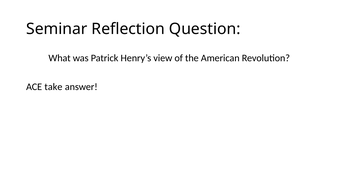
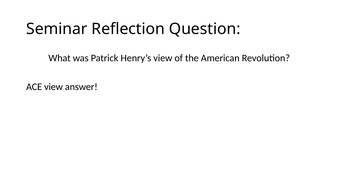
ACE take: take -> view
